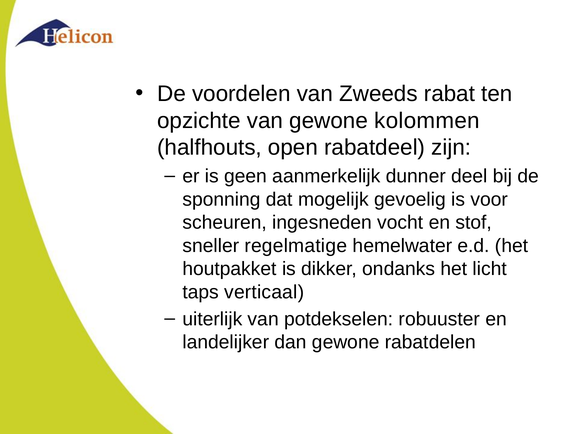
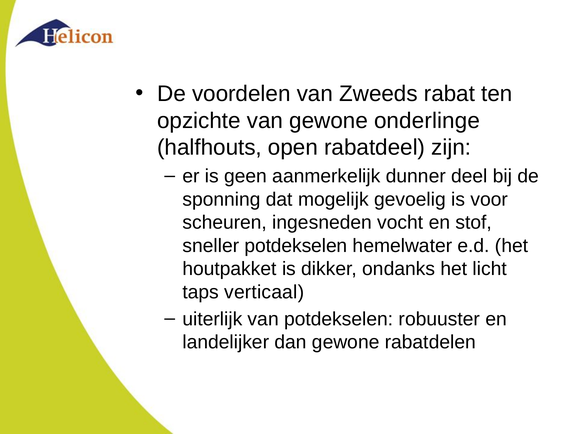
kolommen: kolommen -> onderlinge
sneller regelmatige: regelmatige -> potdekselen
